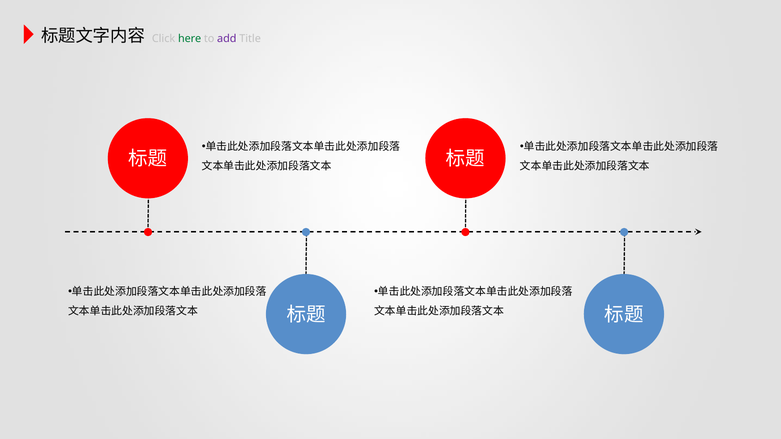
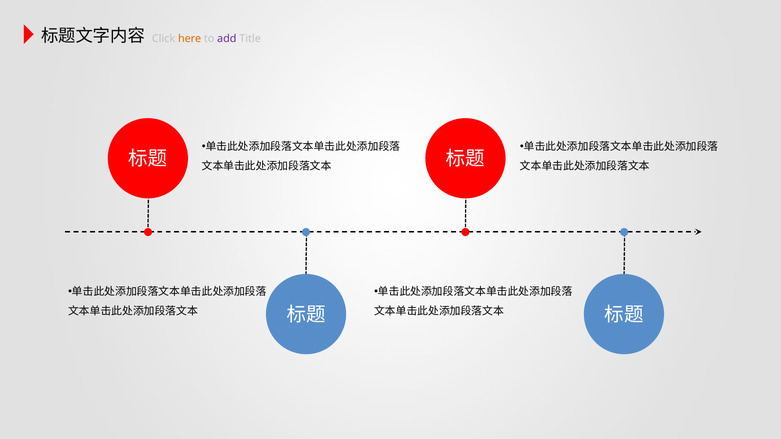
here colour: green -> orange
